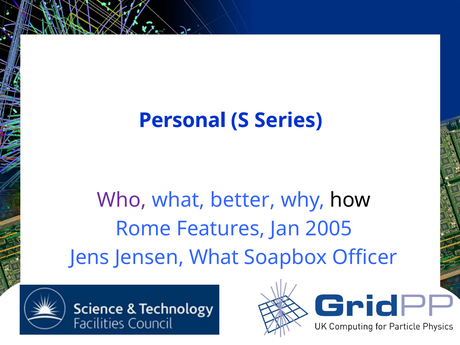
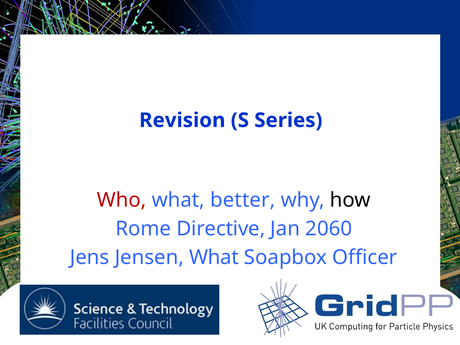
Personal: Personal -> Revision
Who colour: purple -> red
Features: Features -> Directive
2005: 2005 -> 2060
